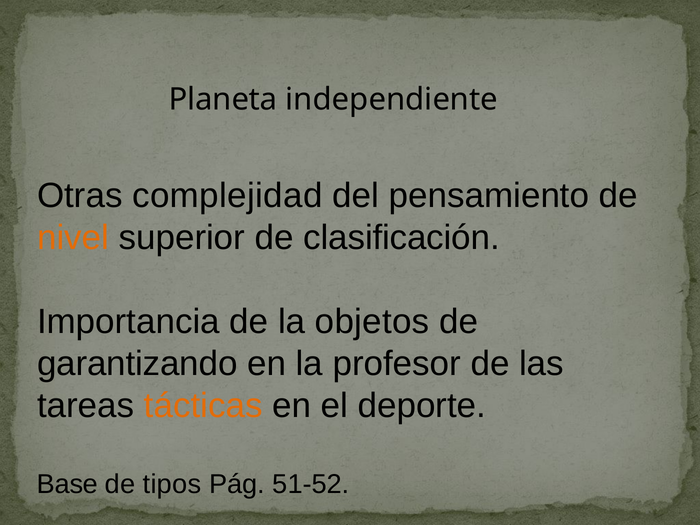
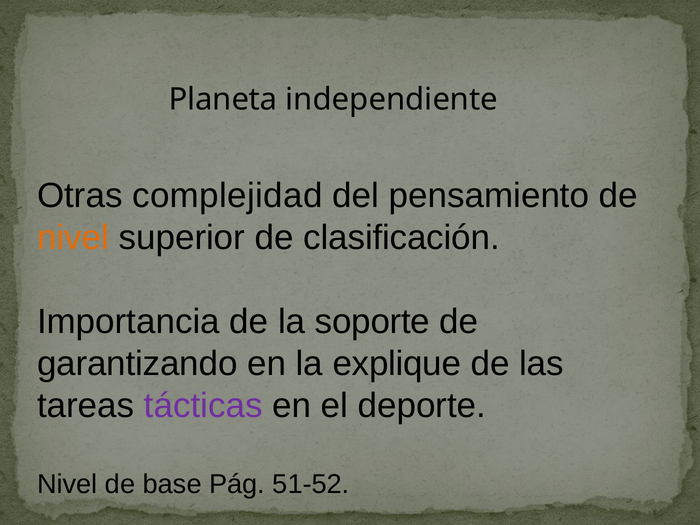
objetos: objetos -> soporte
profesor: profesor -> explique
tácticas colour: orange -> purple
Base at (67, 484): Base -> Nivel
tipos: tipos -> base
